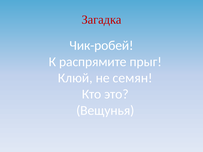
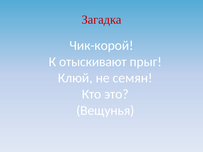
Чик-робей: Чик-робей -> Чик-корой
распрямите: распрямите -> отыскивают
